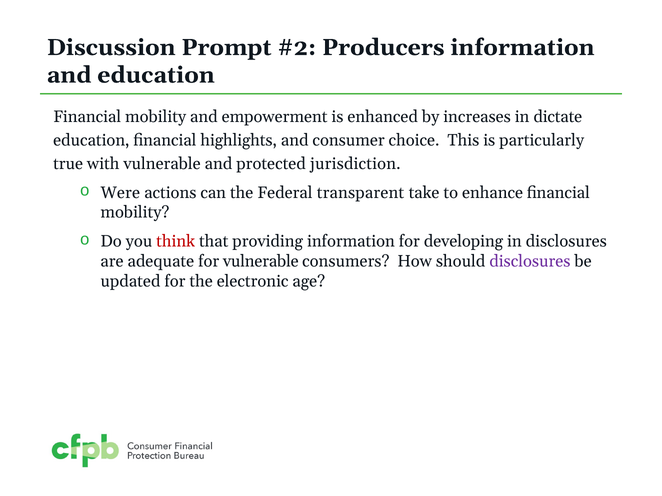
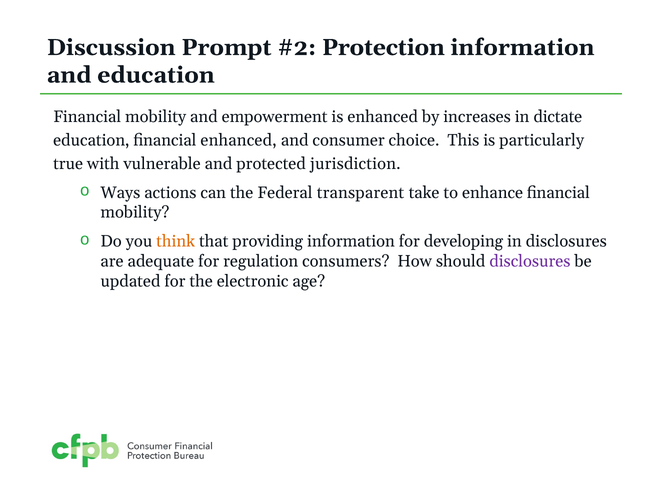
Producers: Producers -> Protection
financial highlights: highlights -> enhanced
Were: Were -> Ways
think colour: red -> orange
for vulnerable: vulnerable -> regulation
